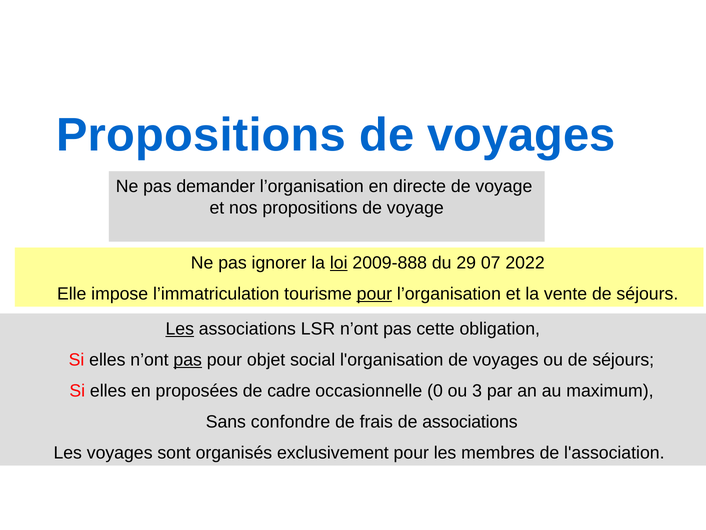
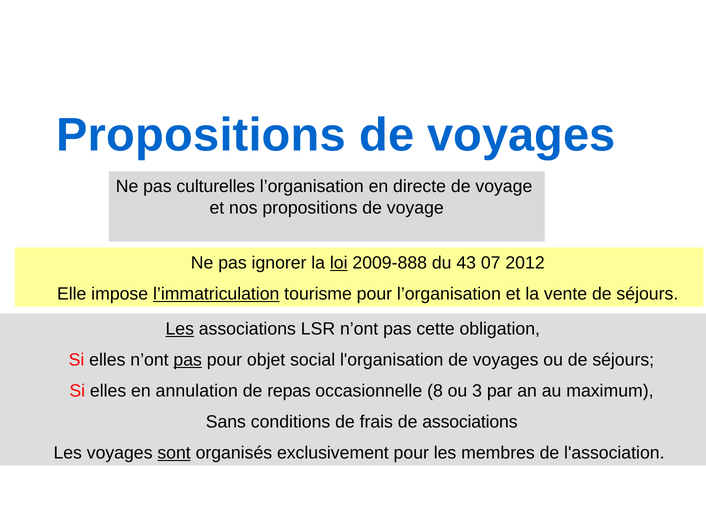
demander: demander -> culturelles
29: 29 -> 43
2022: 2022 -> 2012
l’immatriculation underline: none -> present
pour at (374, 294) underline: present -> none
proposées: proposées -> annulation
cadre: cadre -> repas
0: 0 -> 8
confondre: confondre -> conditions
sont underline: none -> present
